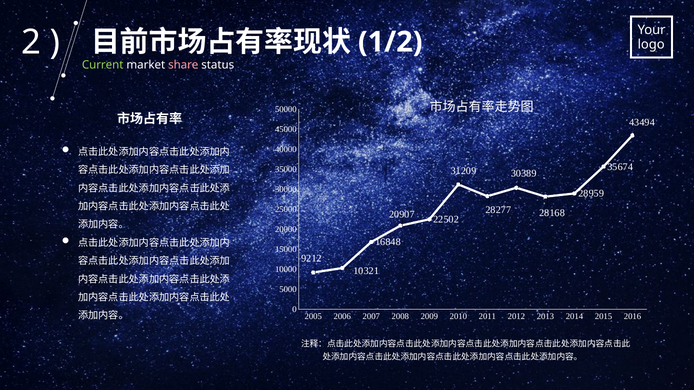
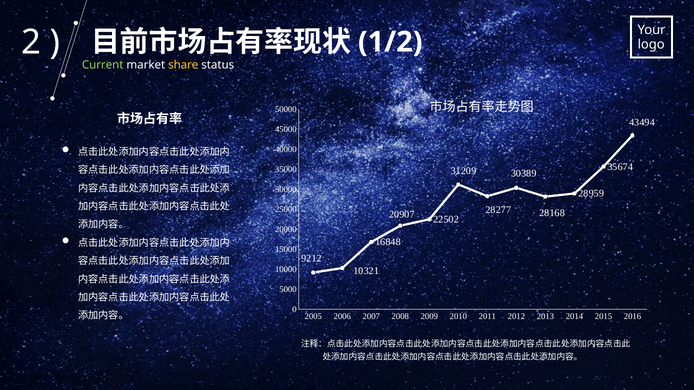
share colour: pink -> yellow
